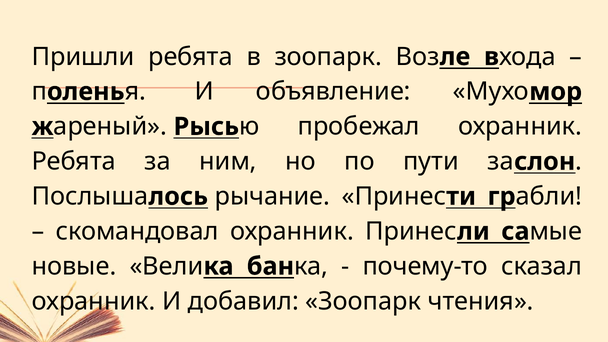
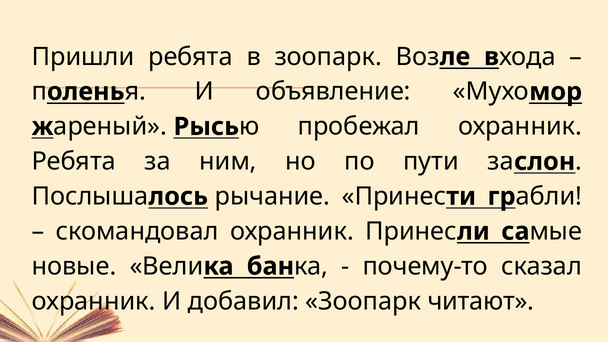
чтения: чтения -> читают
